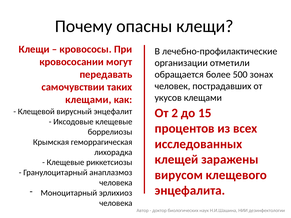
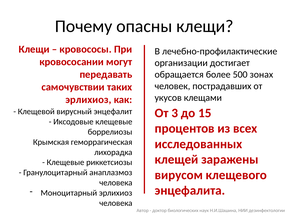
отметили: отметили -> достигает
клещами at (88, 100): клещами -> эрлихиоз
2: 2 -> 3
